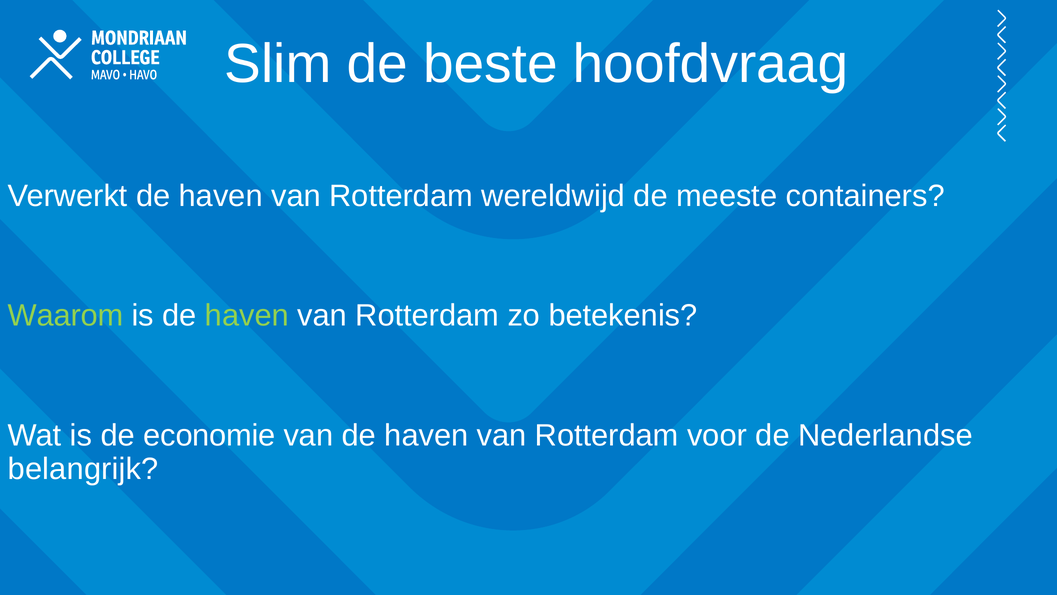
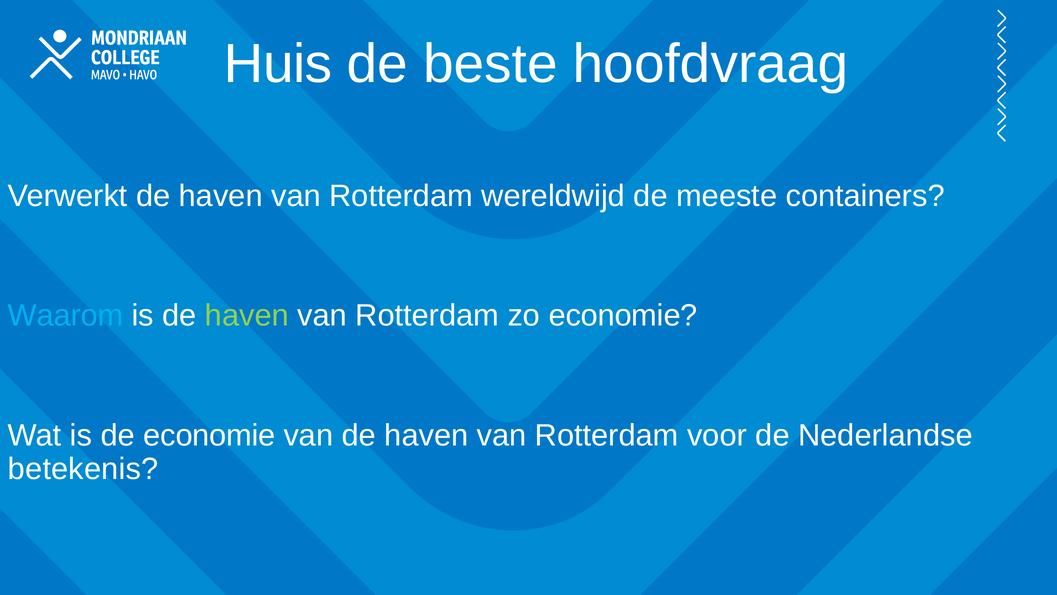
Slim: Slim -> Huis
Waarom colour: light green -> light blue
zo betekenis: betekenis -> economie
belangrijk: belangrijk -> betekenis
